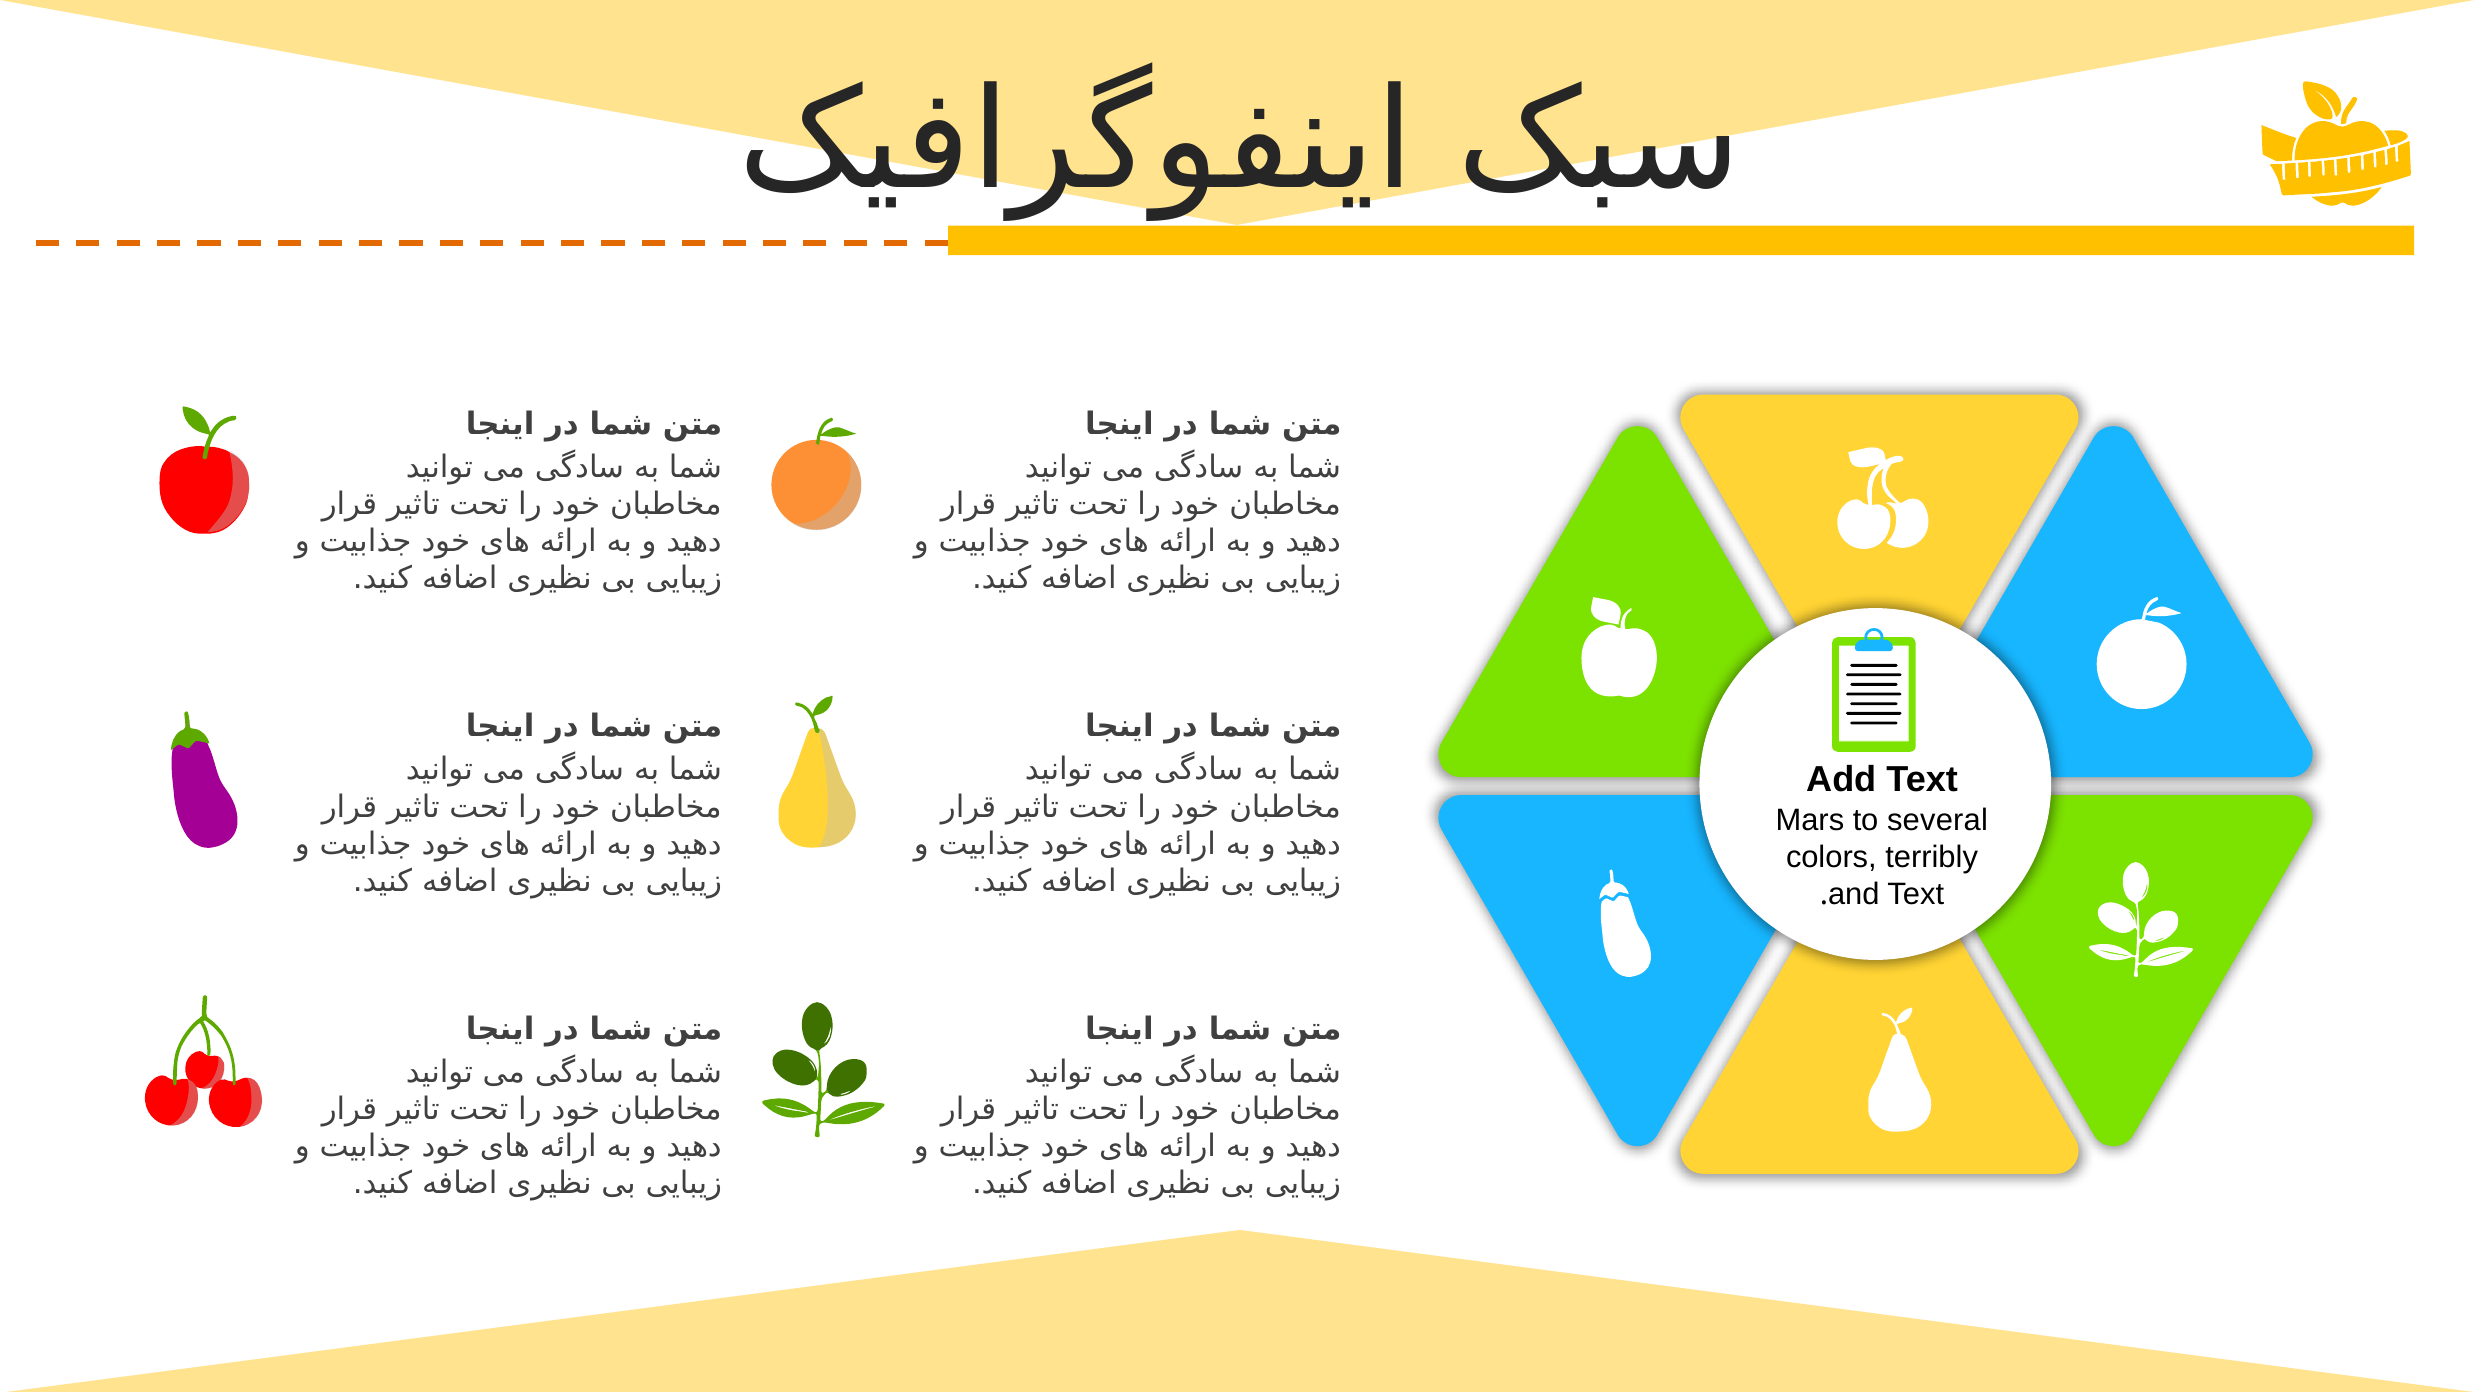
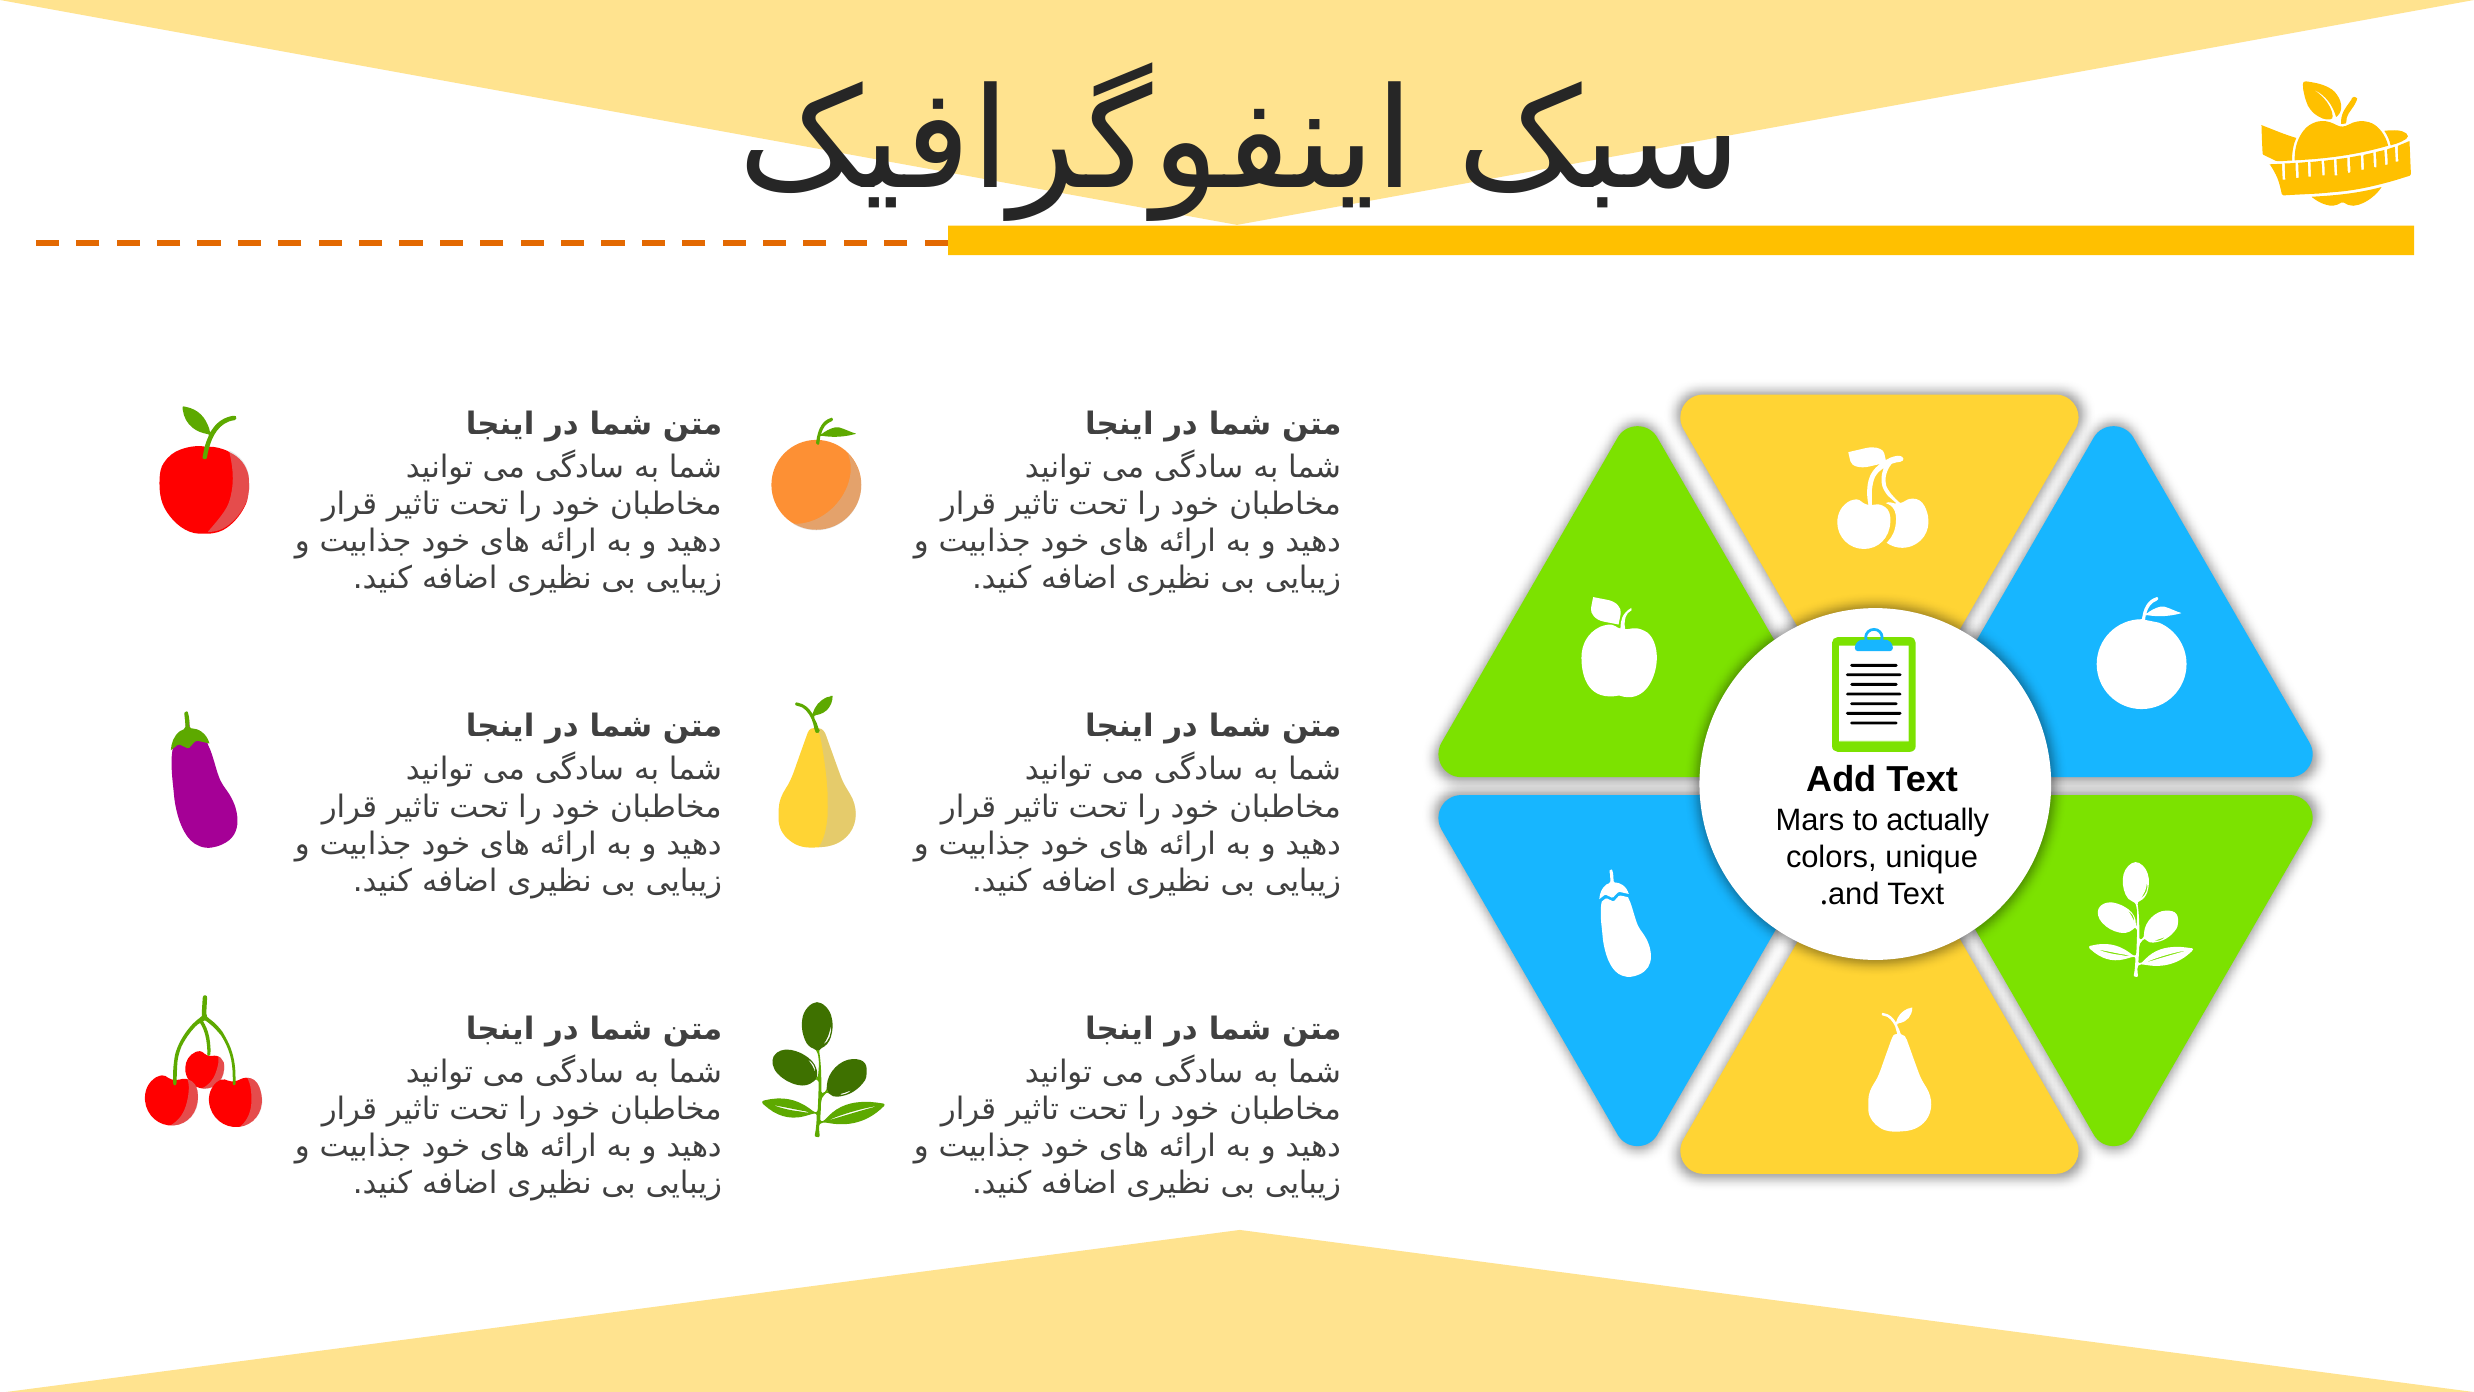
several: several -> actually
terribly: terribly -> unique
